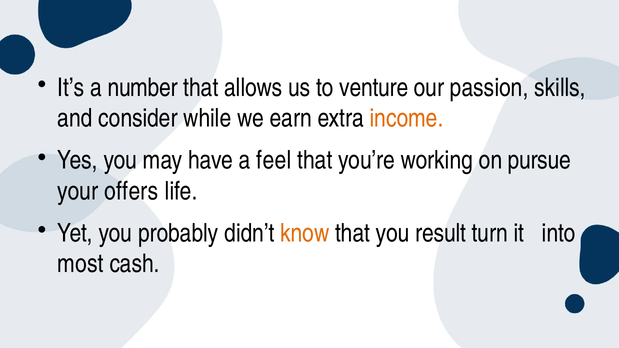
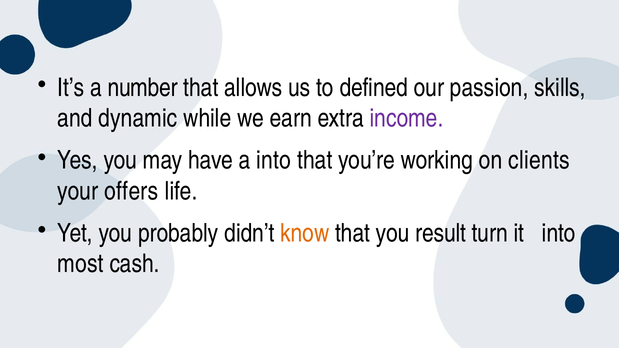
venture: venture -> defined
consider: consider -> dynamic
income colour: orange -> purple
a feel: feel -> into
pursue: pursue -> clients
